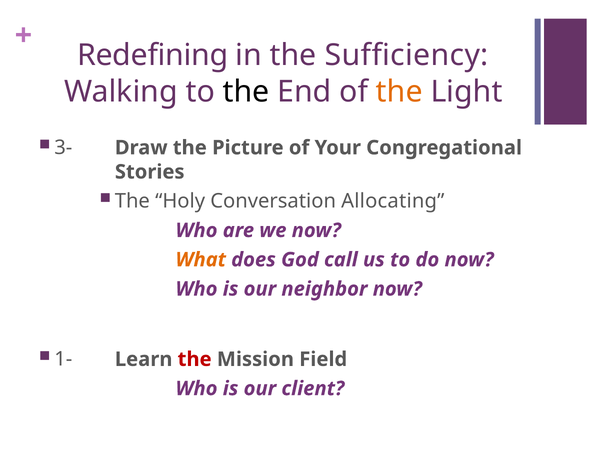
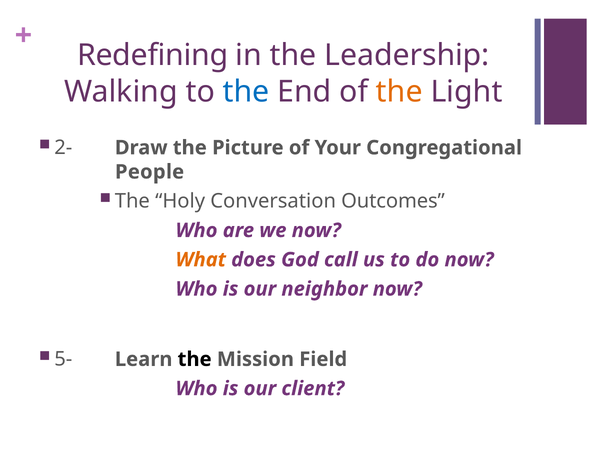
Sufficiency: Sufficiency -> Leadership
the at (246, 92) colour: black -> blue
3-: 3- -> 2-
Stories: Stories -> People
Allocating: Allocating -> Outcomes
1-: 1- -> 5-
the at (195, 360) colour: red -> black
